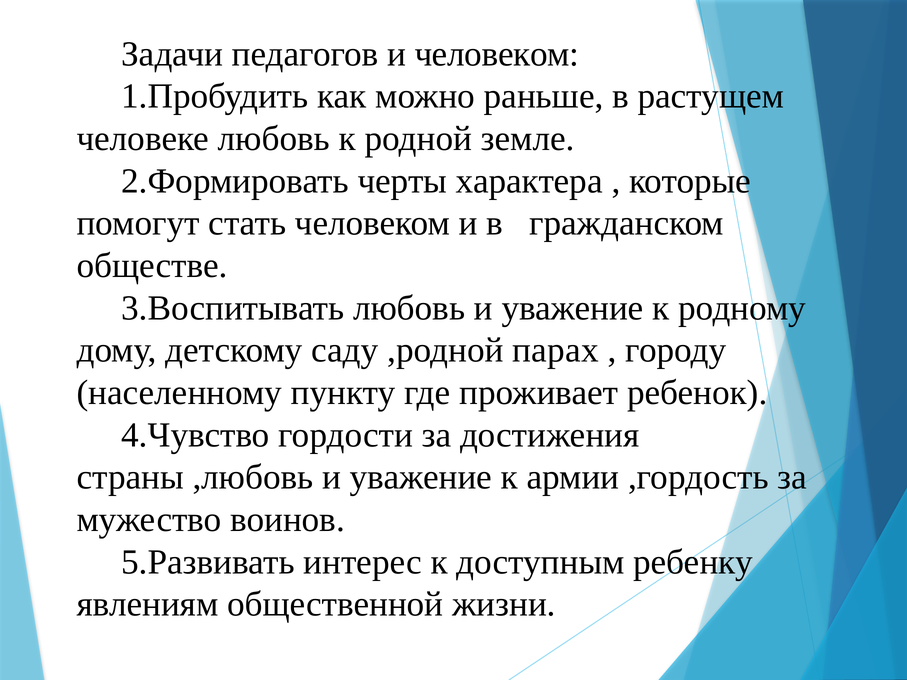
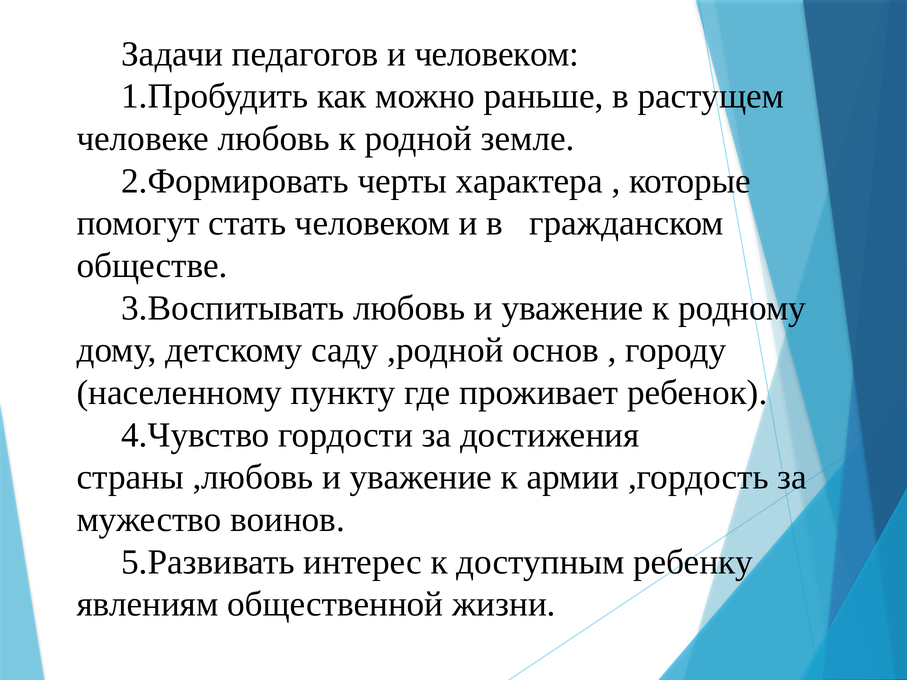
парах: парах -> основ
